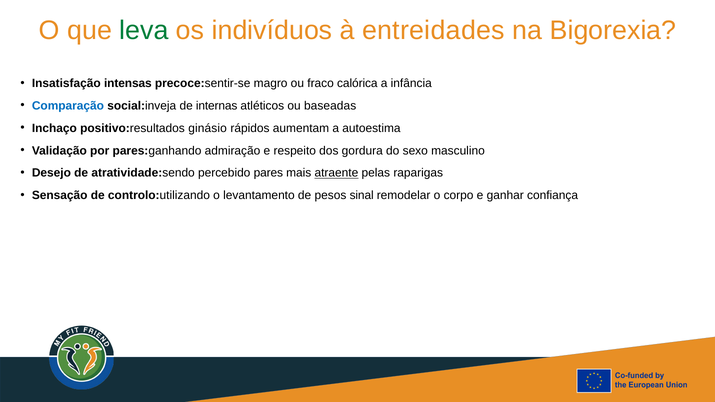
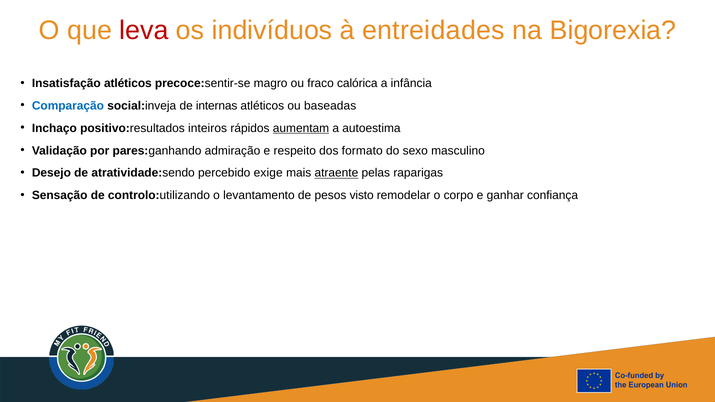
leva colour: green -> red
Insatisfação intensas: intensas -> atléticos
ginásio: ginásio -> inteiros
aumentam underline: none -> present
gordura: gordura -> formato
pares: pares -> exige
sinal: sinal -> visto
